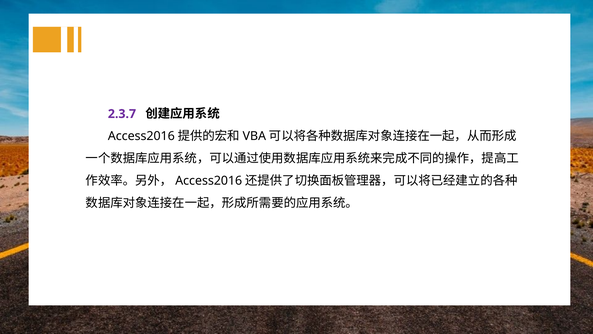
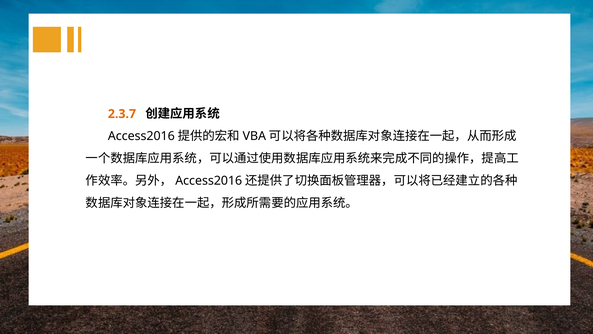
2.3.7 colour: purple -> orange
